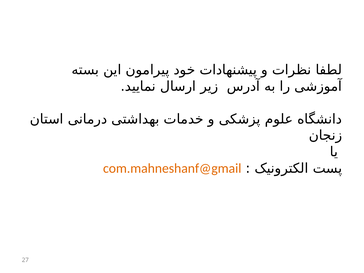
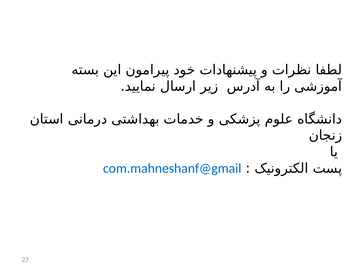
com.mahneshanf@gmail colour: orange -> blue
